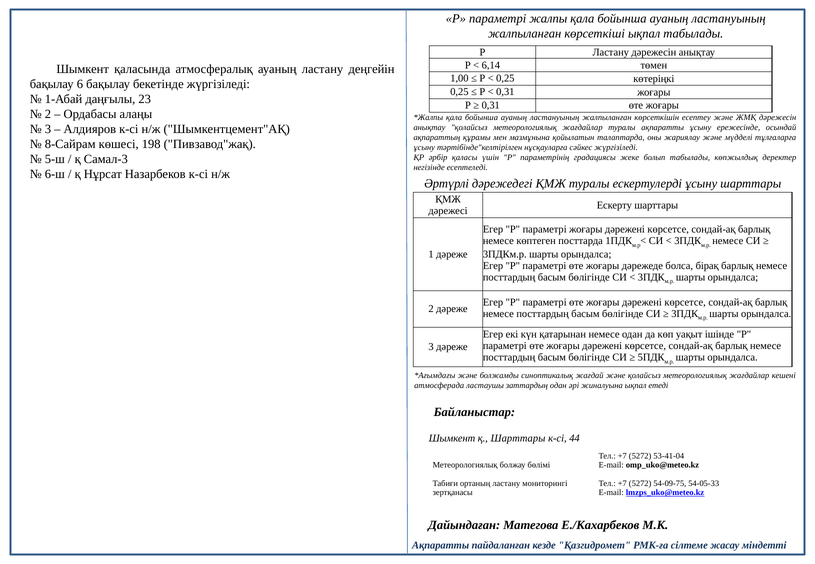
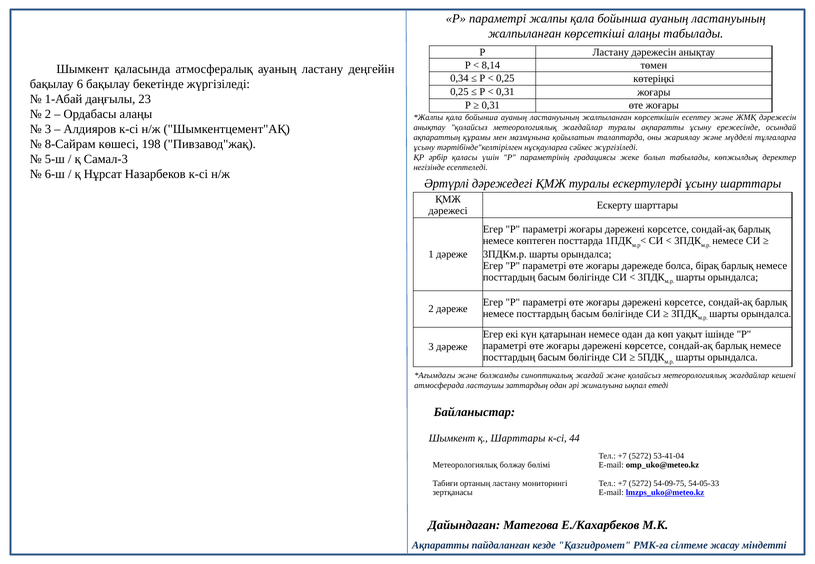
көрсеткіші ықпал: ықпал -> алаңы
6,14: 6,14 -> 8,14
1,00: 1,00 -> 0,34
